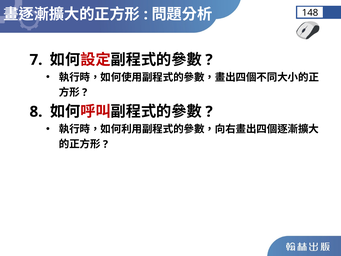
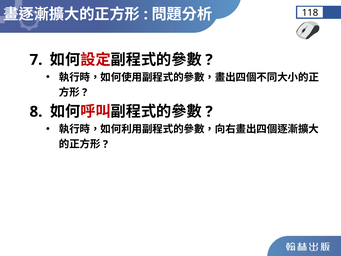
148: 148 -> 118
